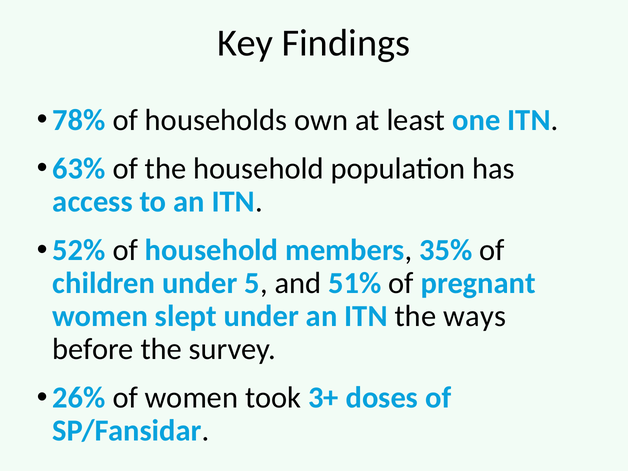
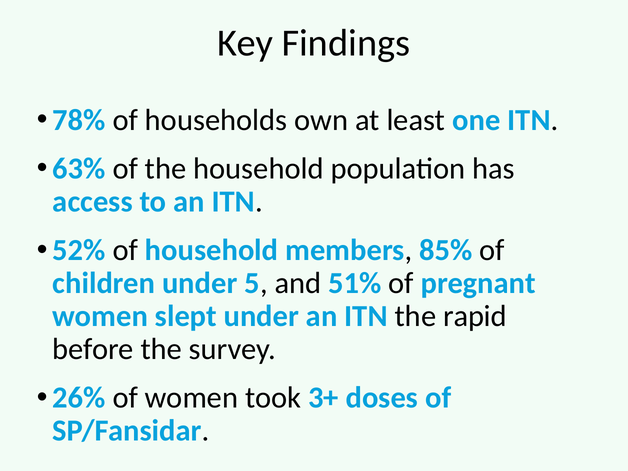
35%: 35% -> 85%
ways: ways -> rapid
